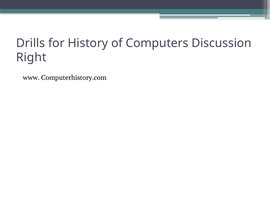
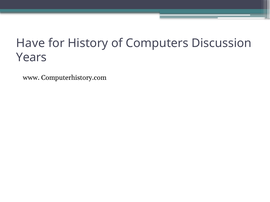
Drills: Drills -> Have
Right: Right -> Years
